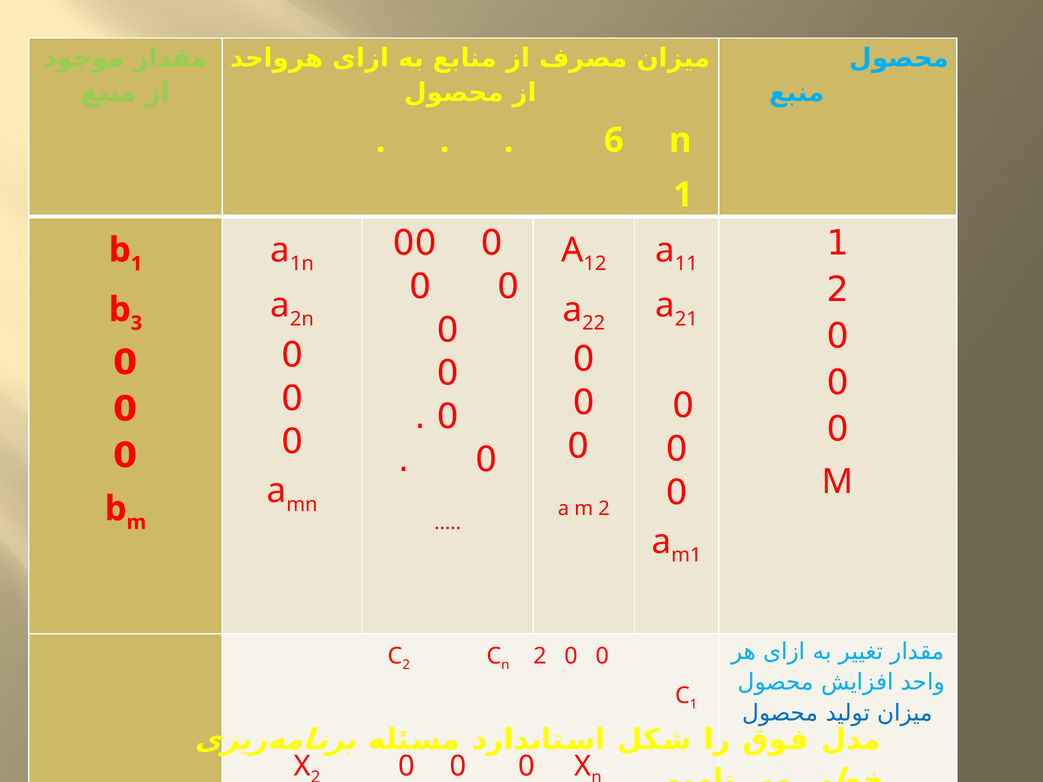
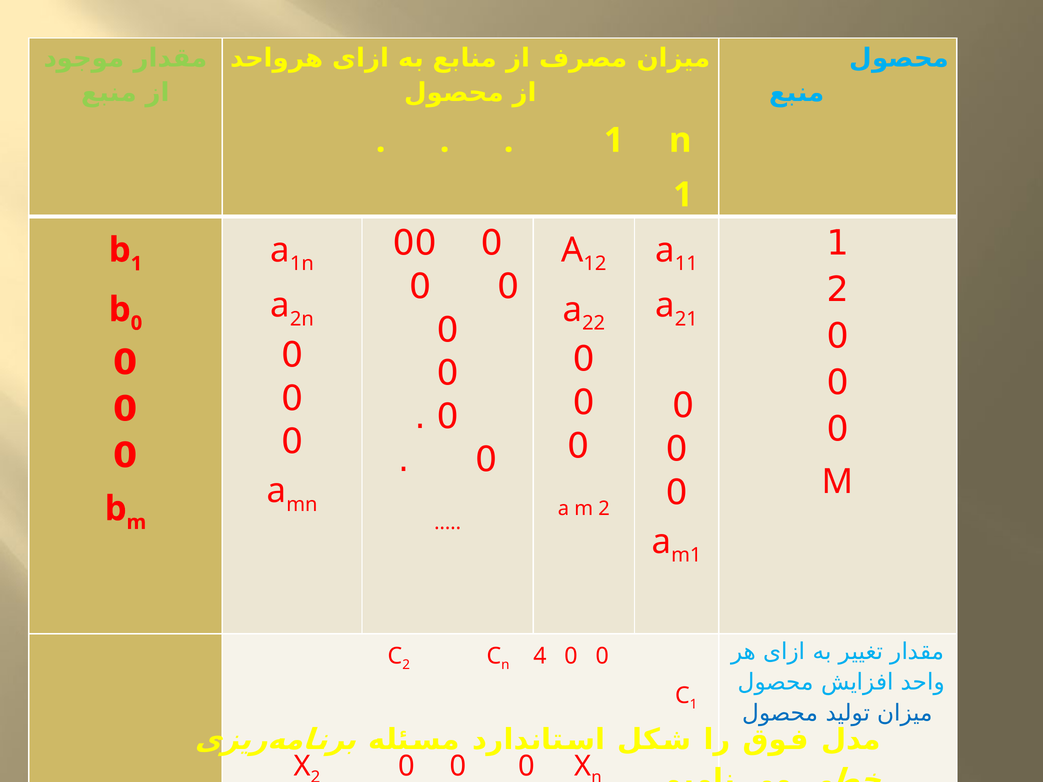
6 at (614, 140): 6 -> 1
3 at (136, 323): 3 -> 0
n 2: 2 -> 4
